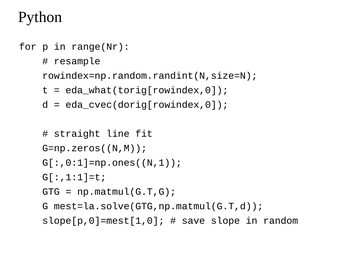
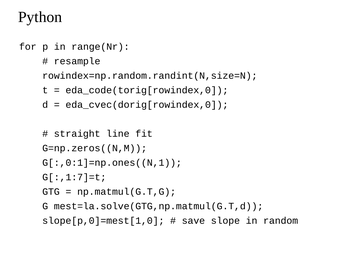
eda_what(torig[rowindex,0: eda_what(torig[rowindex,0 -> eda_code(torig[rowindex,0
G[:,1:1]=t: G[:,1:1]=t -> G[:,1:7]=t
